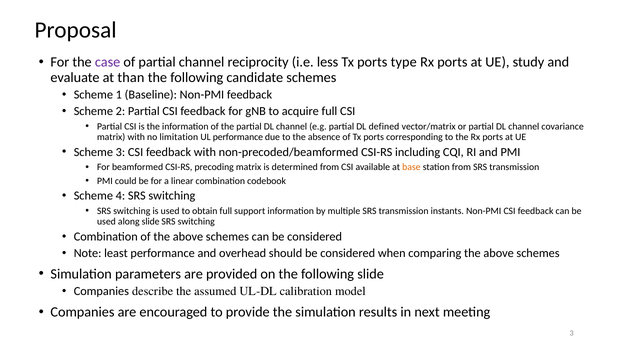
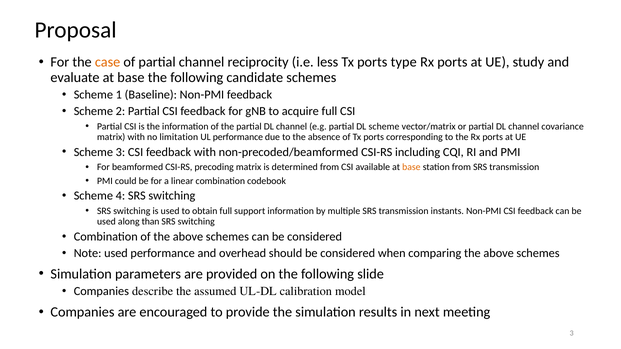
case colour: purple -> orange
evaluate at than: than -> base
DL defined: defined -> scheme
along slide: slide -> than
Note least: least -> used
